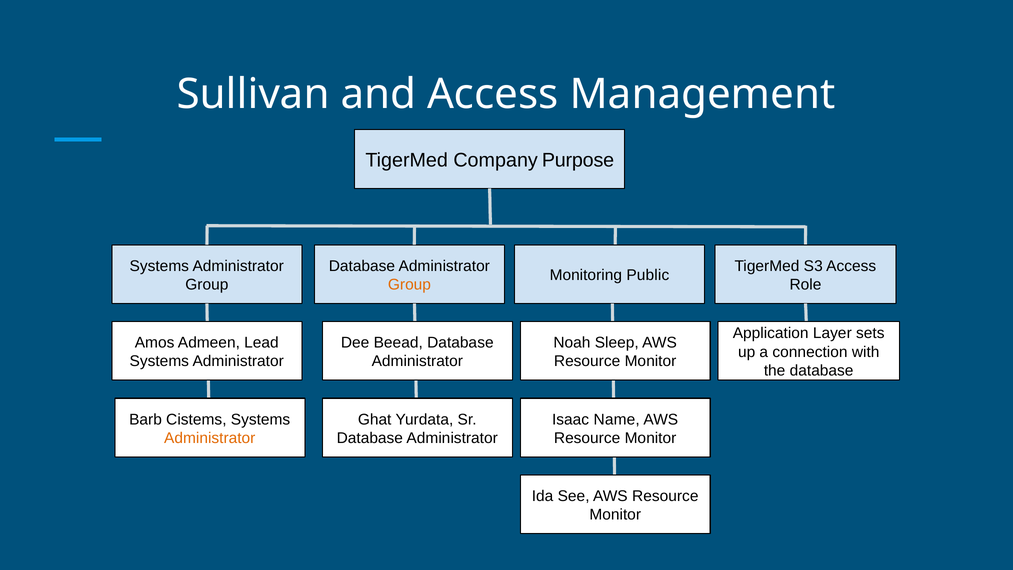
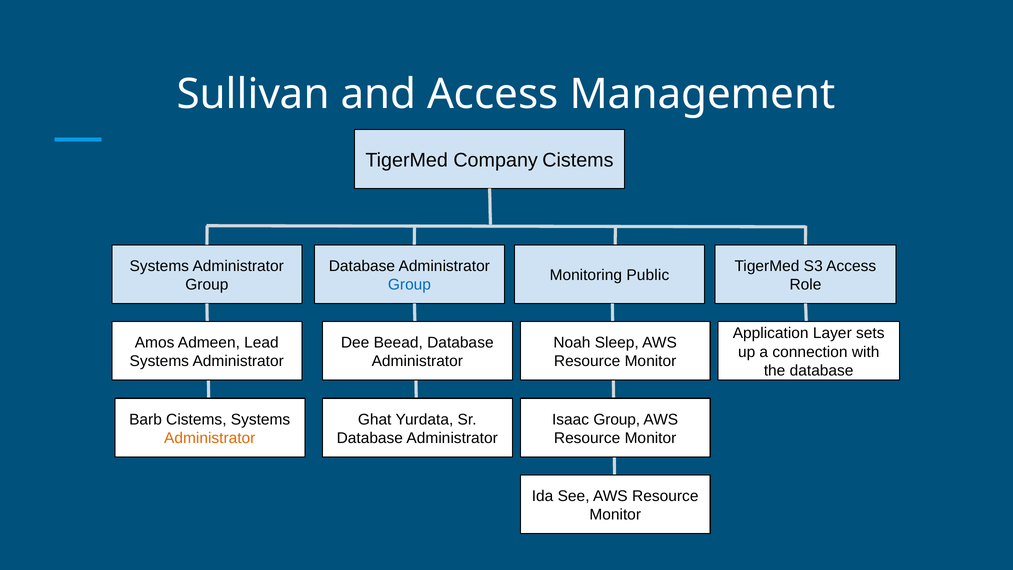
Company Purpose: Purpose -> Cistems
Group at (409, 284) colour: orange -> blue
Isaac Name: Name -> Group
